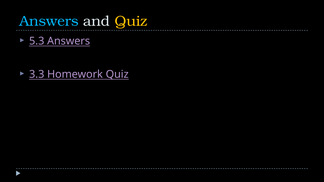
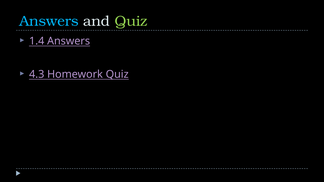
Quiz at (131, 21) colour: yellow -> light green
5.3: 5.3 -> 1.4
3.3: 3.3 -> 4.3
